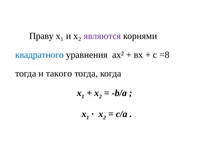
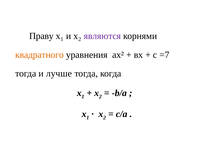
квадратного colour: blue -> orange
=8: =8 -> =7
такого: такого -> лучше
